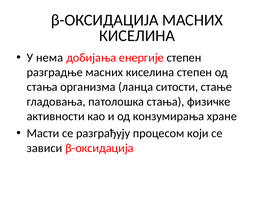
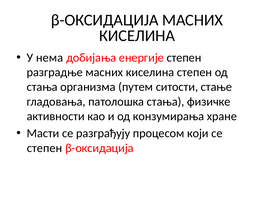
ланца: ланца -> путем
зависи at (45, 148): зависи -> степен
